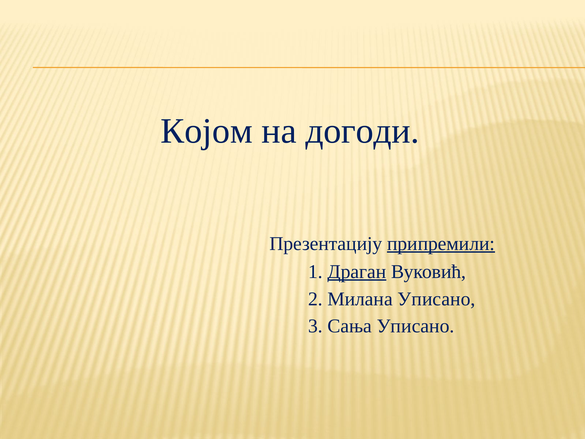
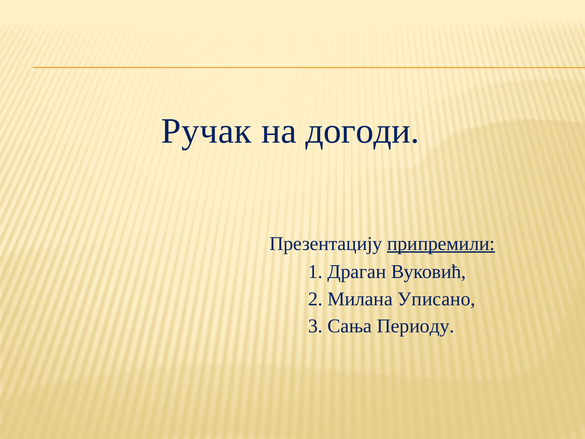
Којом: Којом -> Ручак
Драган underline: present -> none
Сања Уписано: Уписано -> Периоду
